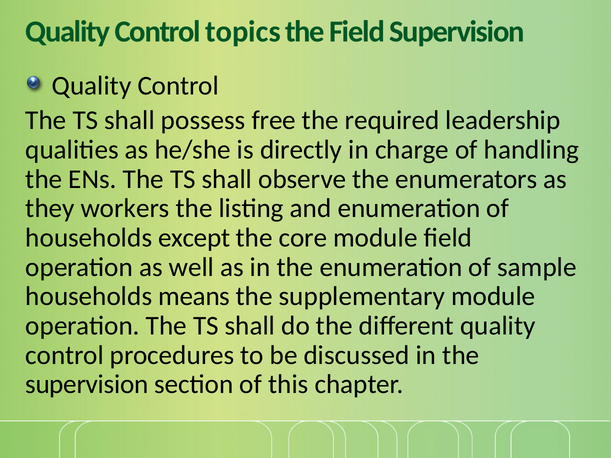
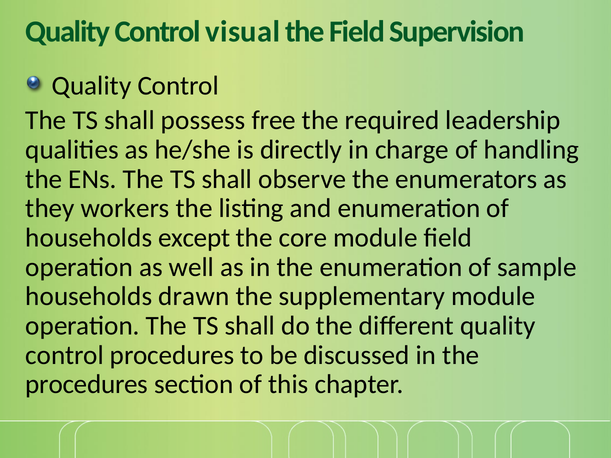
topics: topics -> visual
means: means -> drawn
supervision at (87, 385): supervision -> procedures
